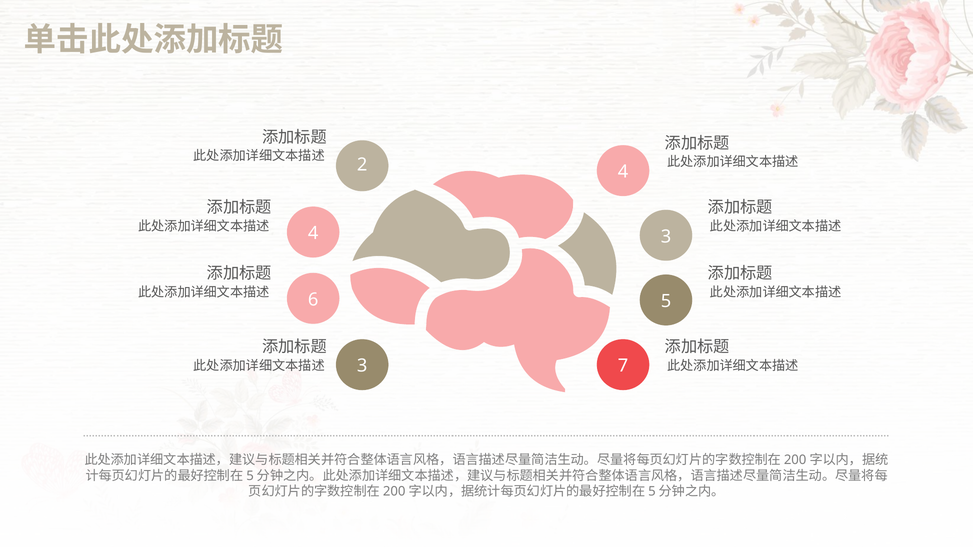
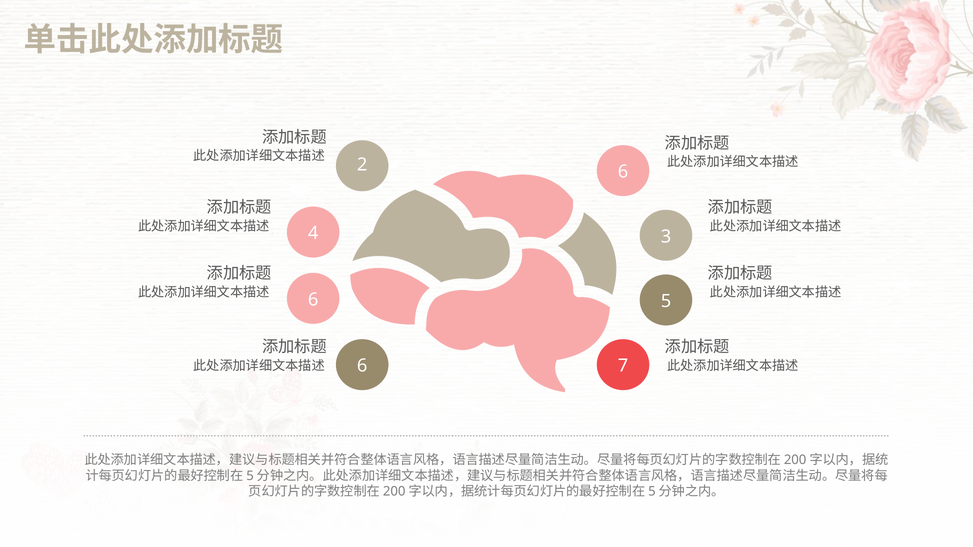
2 4: 4 -> 6
3 at (362, 366): 3 -> 6
